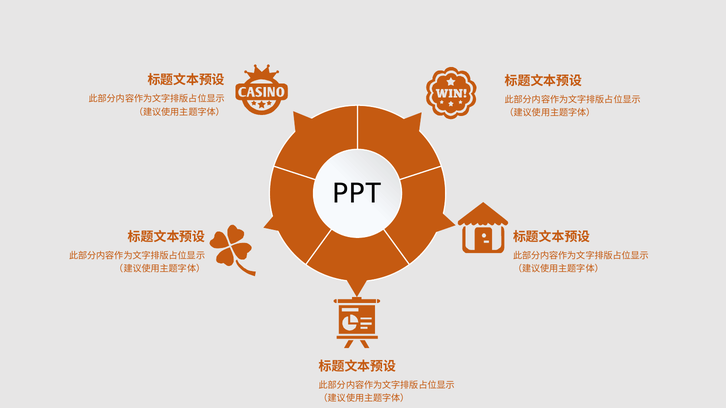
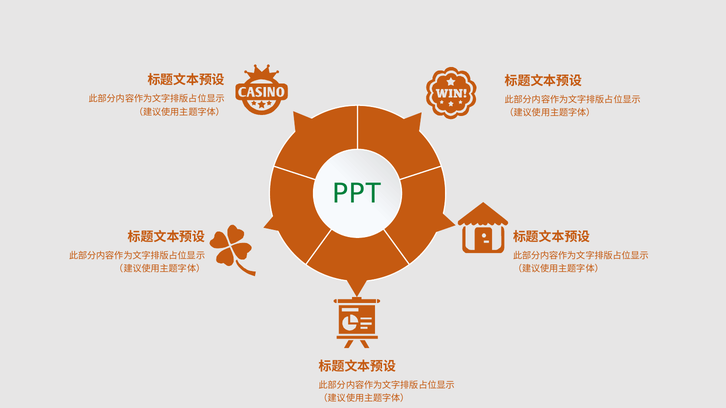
PPT colour: black -> green
